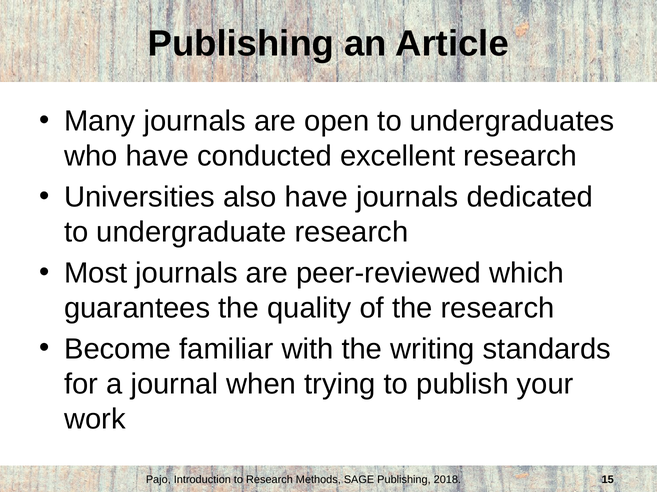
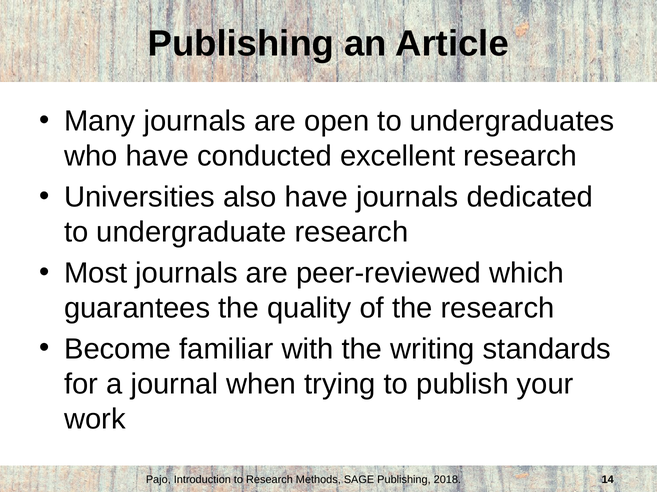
15: 15 -> 14
